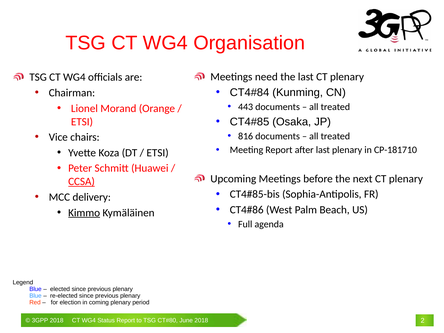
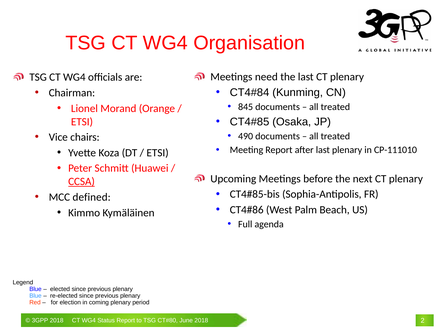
443: 443 -> 845
816: 816 -> 490
CP-181710: CP-181710 -> CP-111010
delivery: delivery -> defined
Kimmo underline: present -> none
